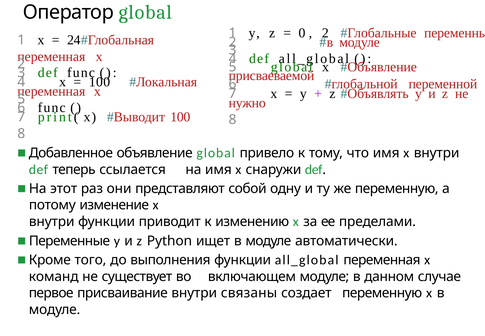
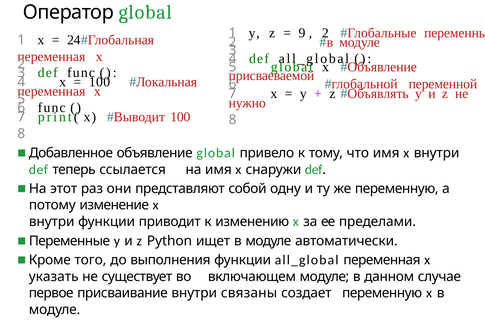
0: 0 -> 9
команд: команд -> указать
